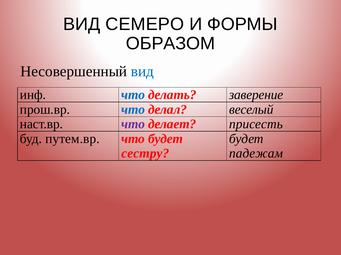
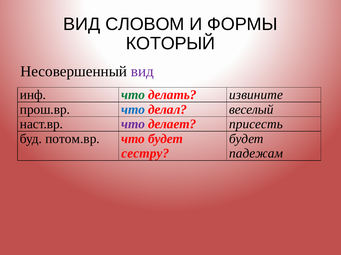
СЕМЕРО: СЕМЕРО -> СЛОВОМ
ОБРАЗОМ: ОБРАЗОМ -> КОТОРЫЙ
вид at (142, 72) colour: blue -> purple
что at (133, 95) colour: blue -> green
заверение: заверение -> извините
путем.вр: путем.вр -> потом.вр
